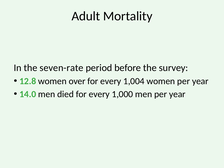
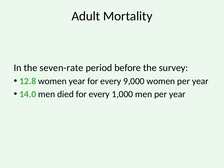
women over: over -> year
1,004: 1,004 -> 9,000
